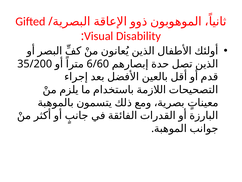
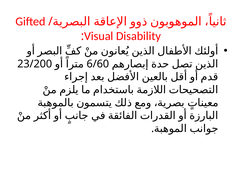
35/200: 35/200 -> 23/200
